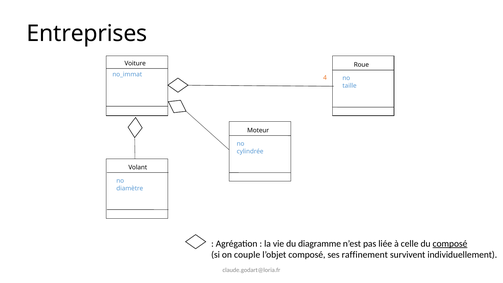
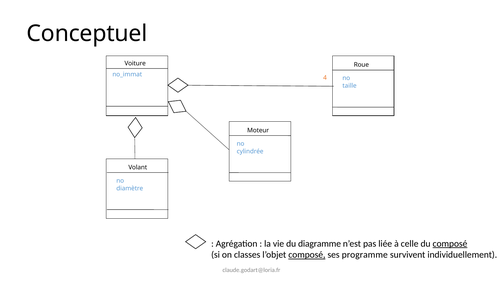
Entreprises: Entreprises -> Conceptuel
couple: couple -> classes
composé at (307, 255) underline: none -> present
raffinement: raffinement -> programme
